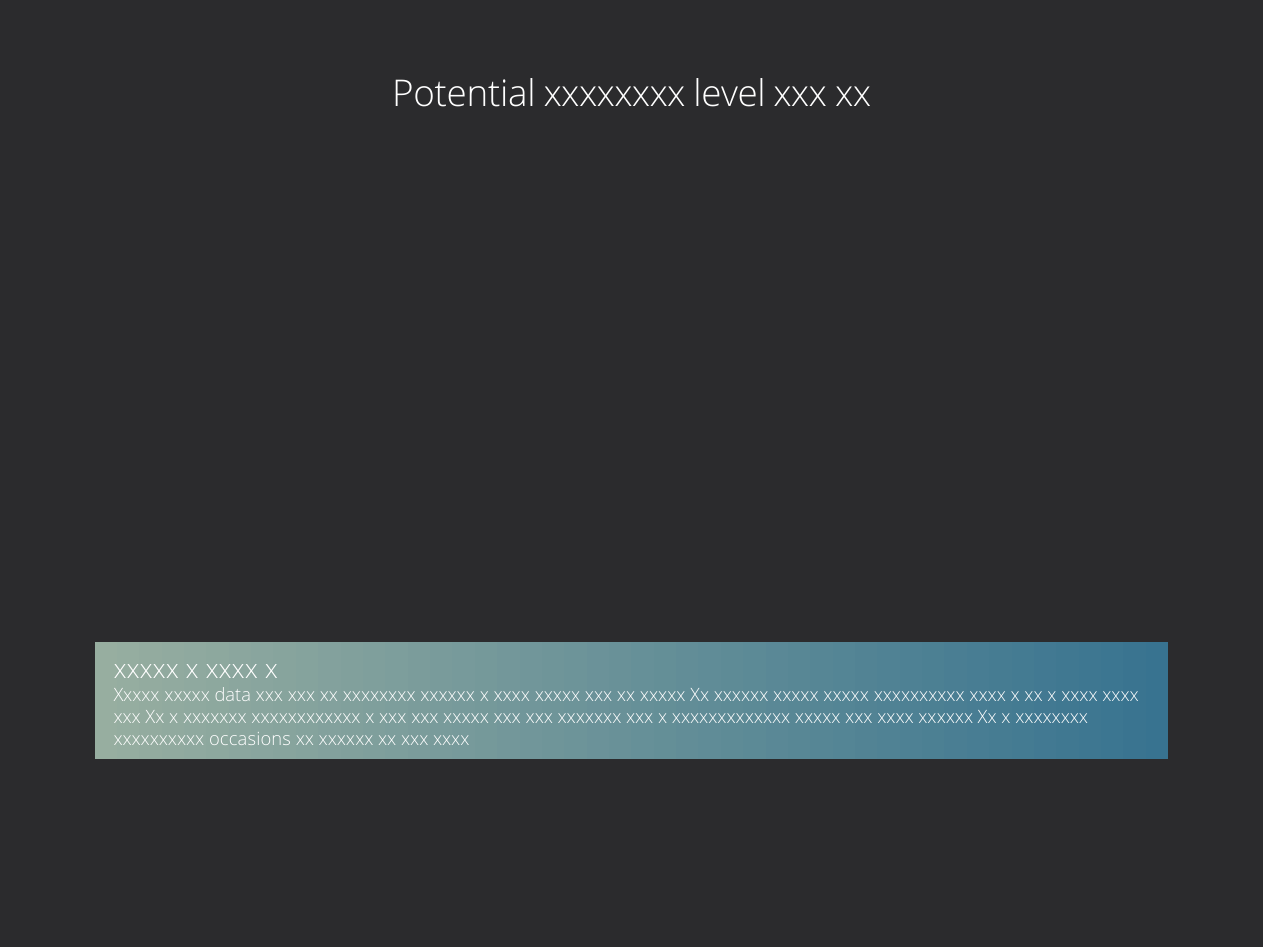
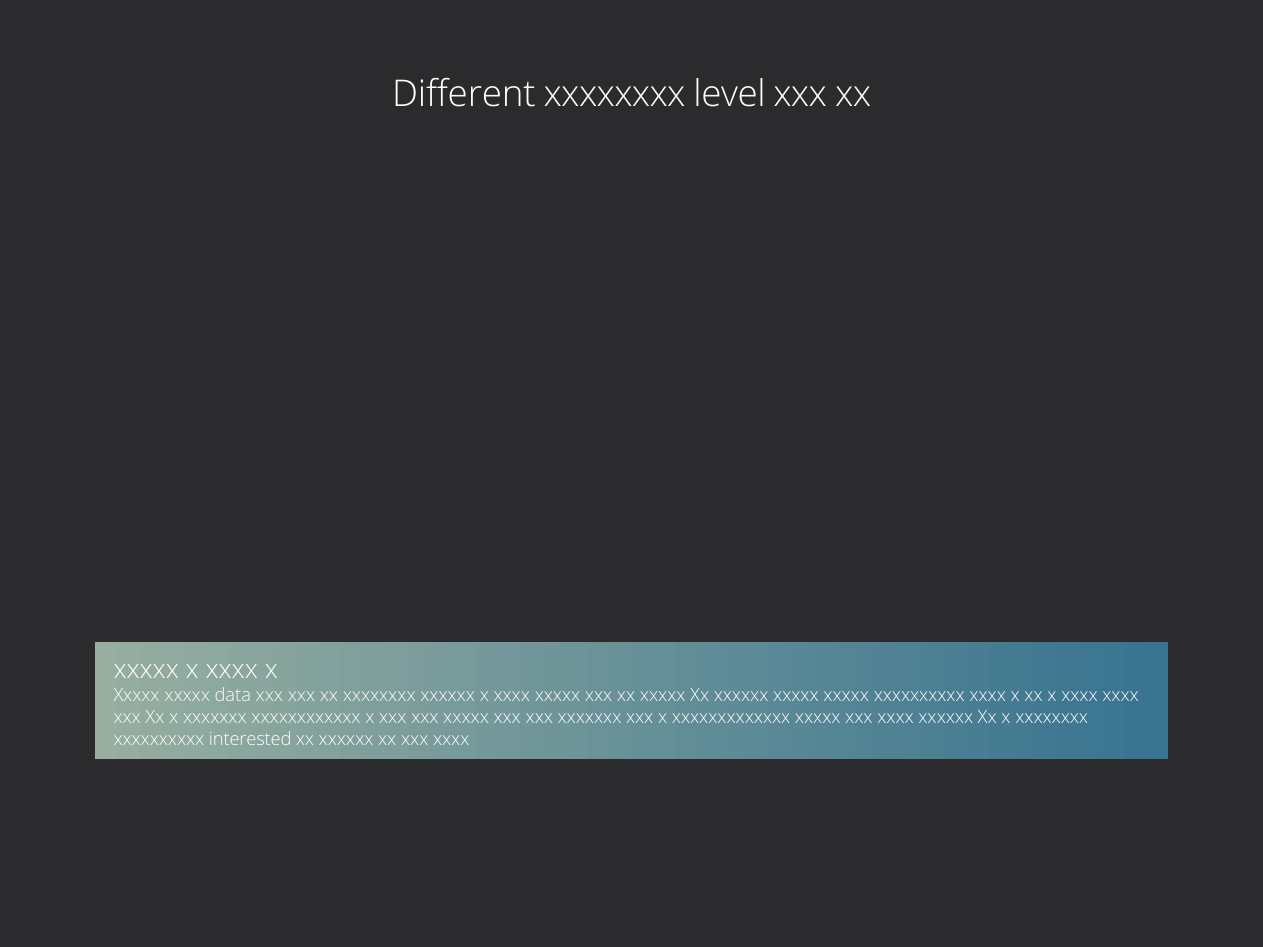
Potential: Potential -> Different
occasions: occasions -> interested
